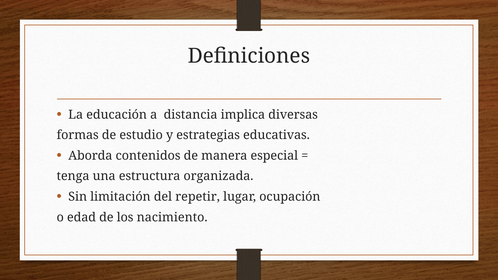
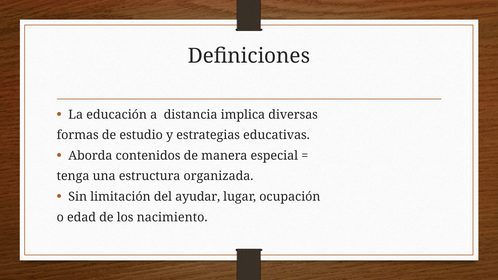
repetir: repetir -> ayudar
